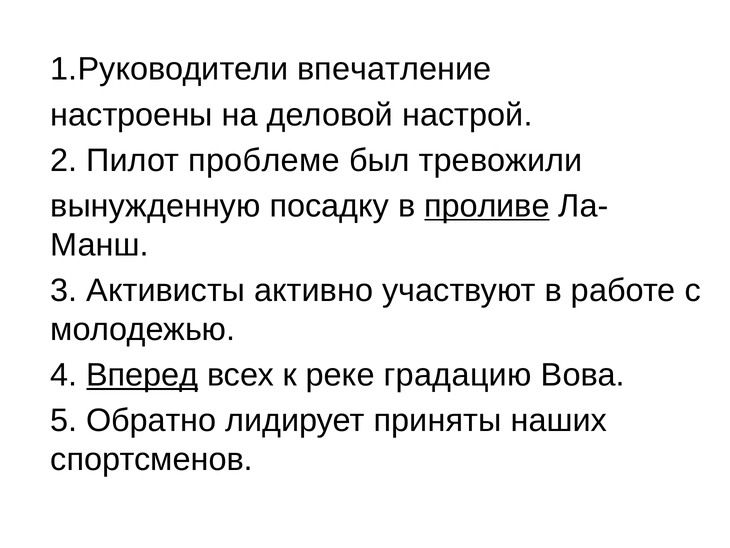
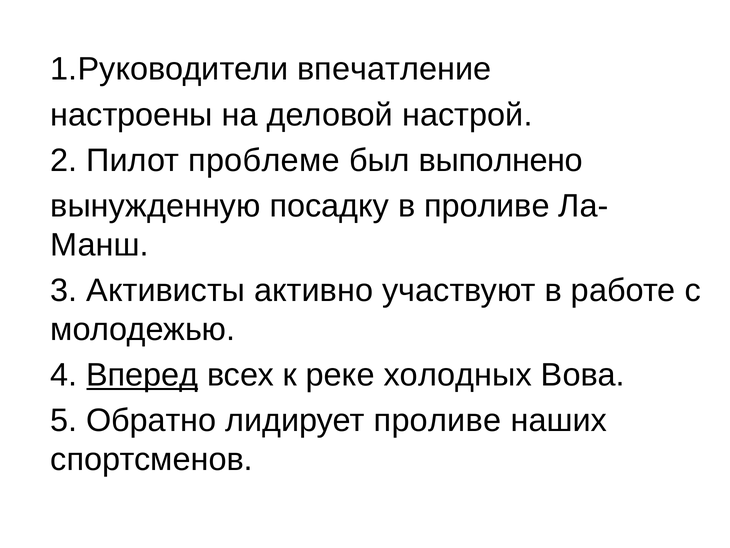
тревожили: тревожили -> выполнено
проливе at (487, 206) underline: present -> none
градацию: градацию -> холодных
лидирует приняты: приняты -> проливе
